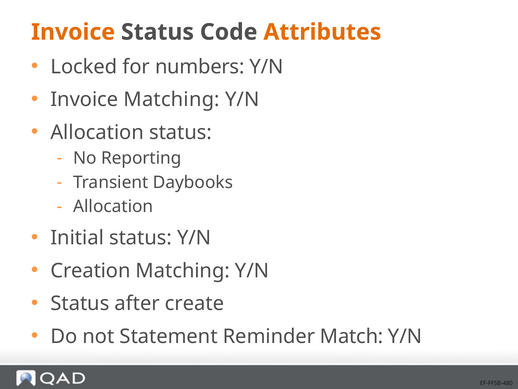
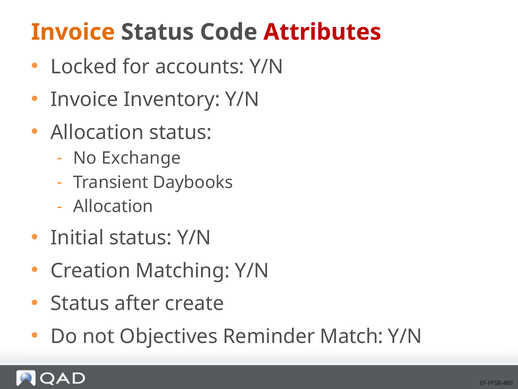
Attributes colour: orange -> red
numbers: numbers -> accounts
Invoice Matching: Matching -> Inventory
Reporting: Reporting -> Exchange
Statement: Statement -> Objectives
